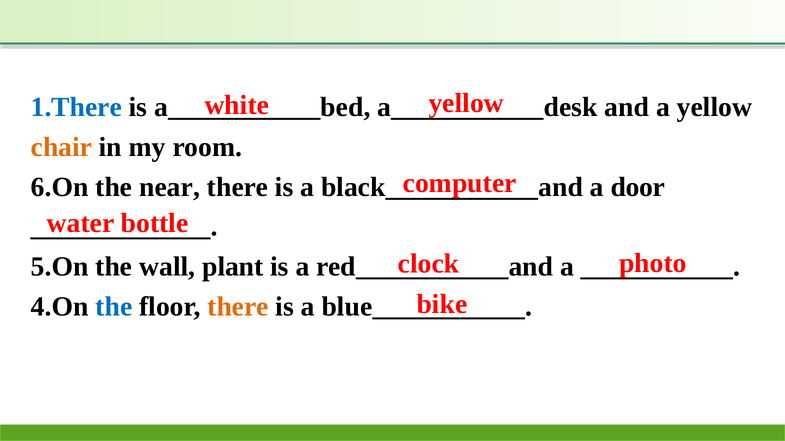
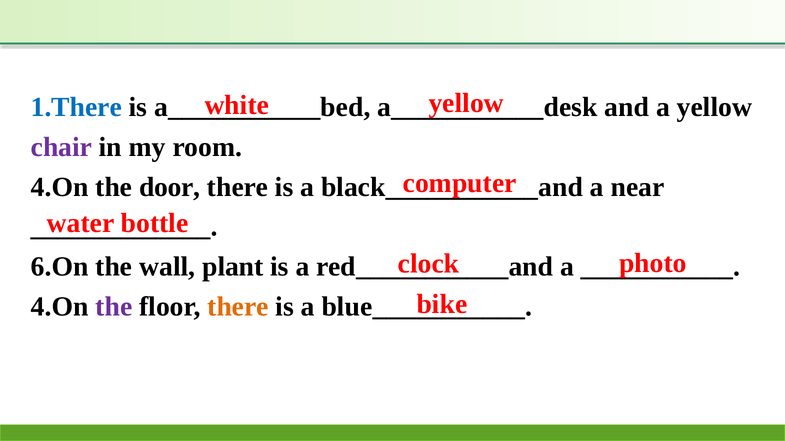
chair colour: orange -> purple
6.On at (60, 187): 6.On -> 4.On
near: near -> door
door: door -> near
5.On: 5.On -> 6.On
the at (114, 307) colour: blue -> purple
